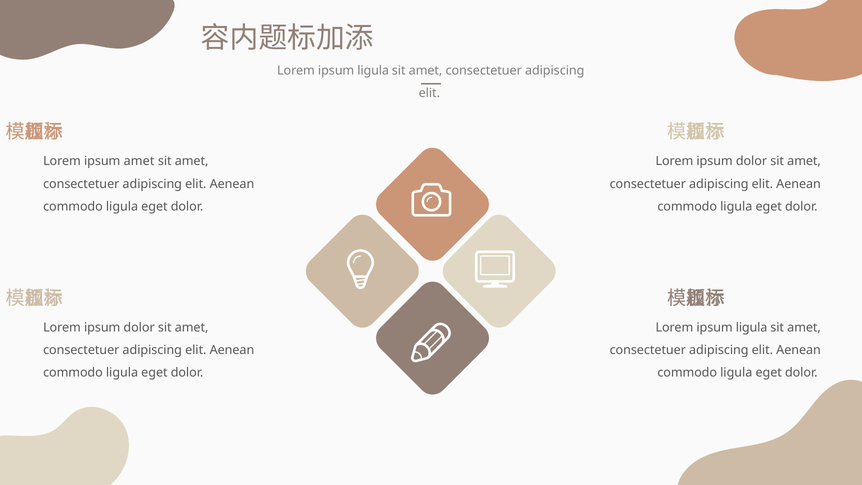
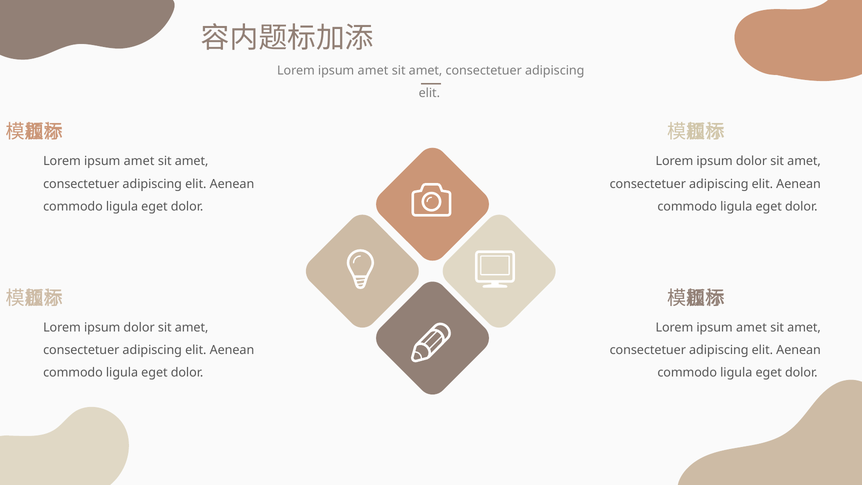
ligula at (373, 70): ligula -> amet
ligula at (752, 328): ligula -> amet
